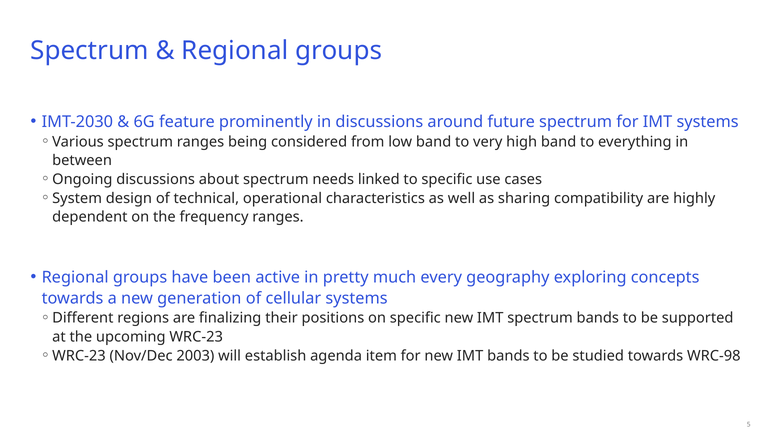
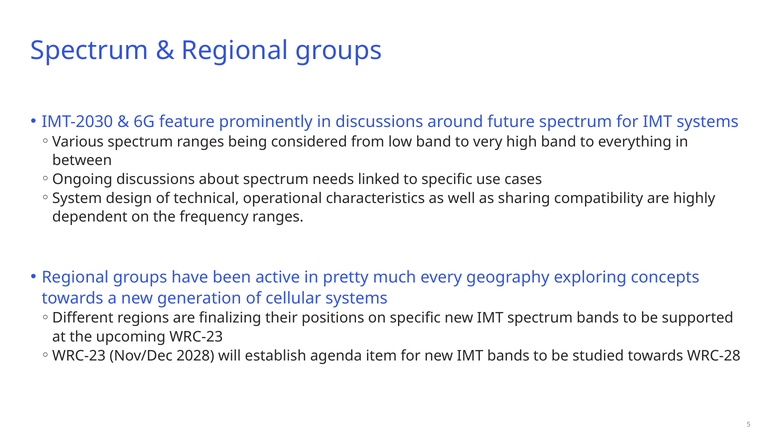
2003: 2003 -> 2028
WRC-98: WRC-98 -> WRC-28
